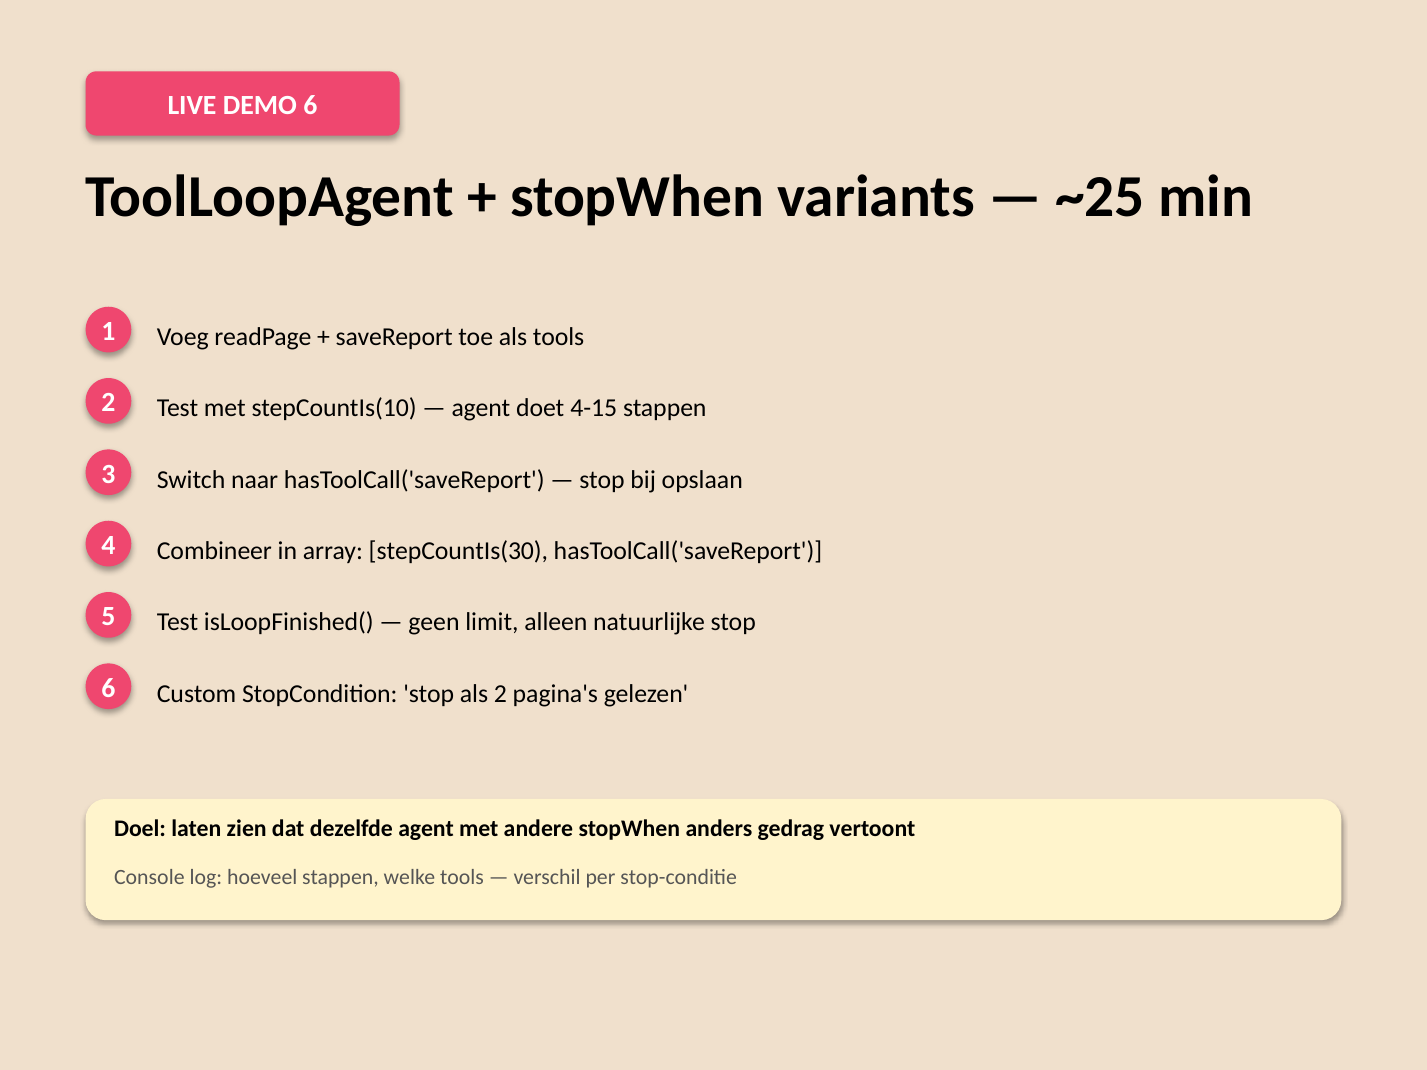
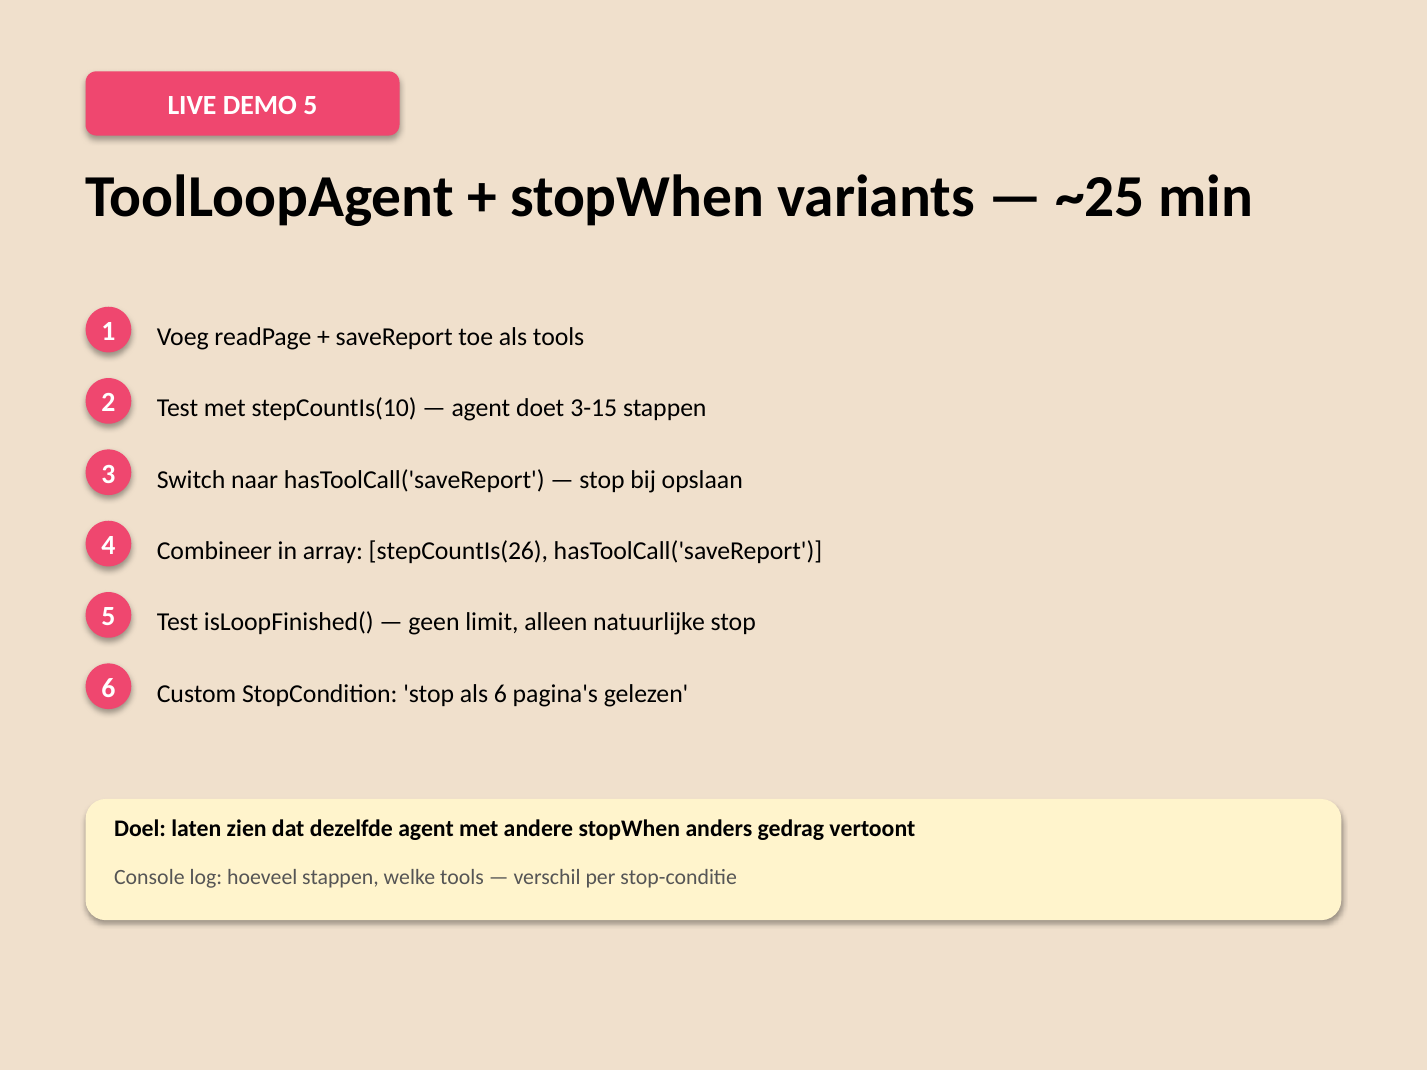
DEMO 6: 6 -> 5
4-15: 4-15 -> 3-15
stepCountIs(30: stepCountIs(30 -> stepCountIs(26
als 2: 2 -> 6
